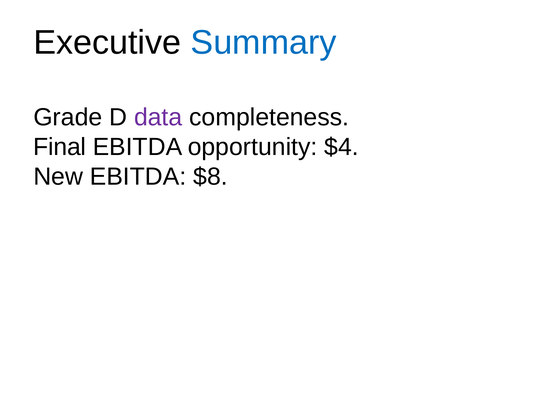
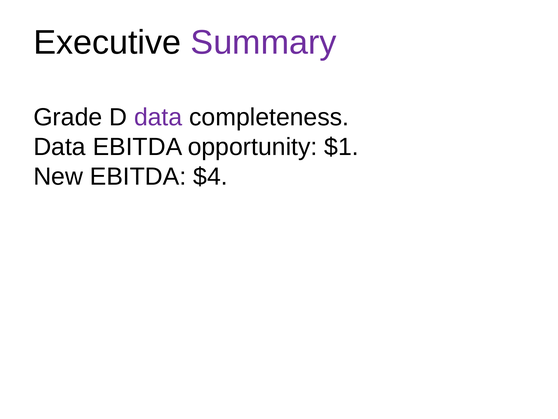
Summary colour: blue -> purple
Final at (60, 147): Final -> Data
$4: $4 -> $1
$8: $8 -> $4
